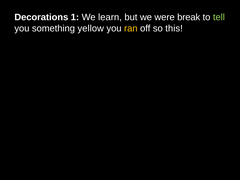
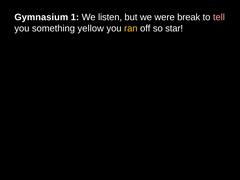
Decorations: Decorations -> Gymnasium
learn: learn -> listen
tell colour: light green -> pink
this: this -> star
